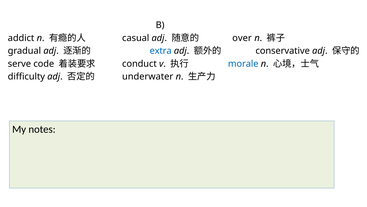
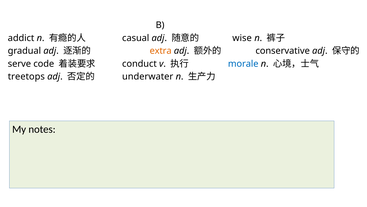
over: over -> wise
extra colour: blue -> orange
difficulty: difficulty -> treetops
